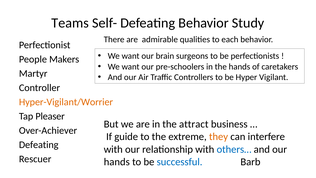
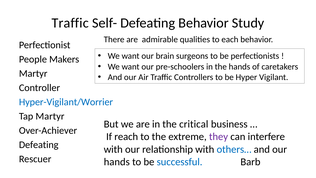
Teams at (70, 23): Teams -> Traffic
Hyper-Vigilant/Worrier colour: orange -> blue
Tap Pleaser: Pleaser -> Martyr
attract: attract -> critical
guide: guide -> reach
they colour: orange -> purple
